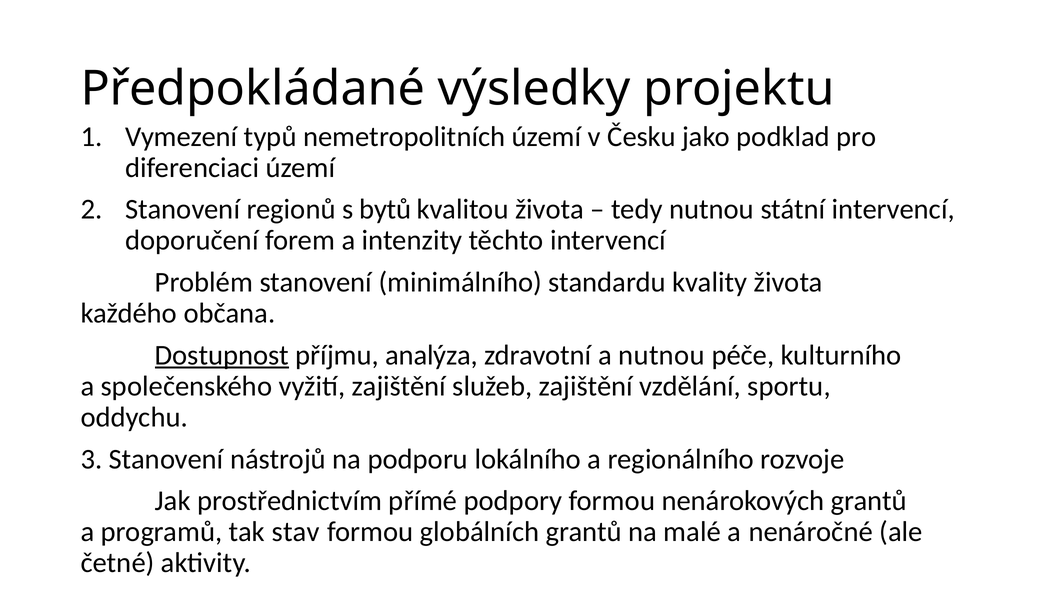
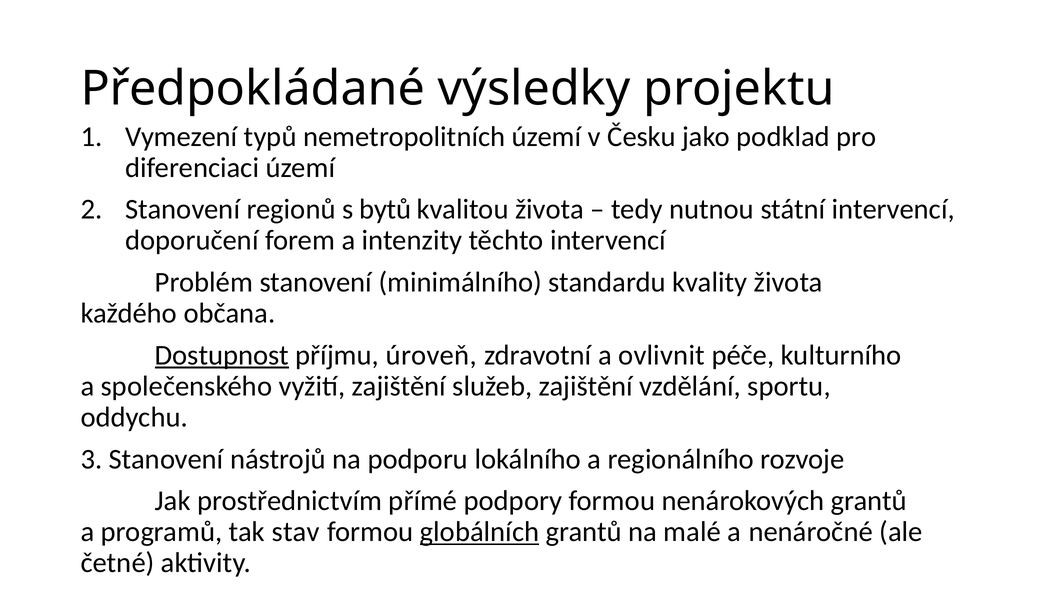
analýza: analýza -> úroveň
a nutnou: nutnou -> ovlivnit
globálních underline: none -> present
